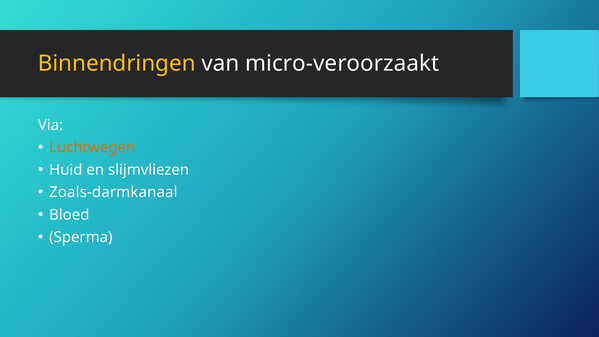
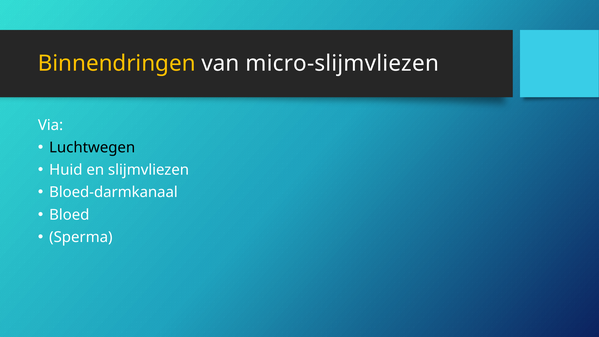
micro-veroorzaakt: micro-veroorzaakt -> micro-slijmvliezen
Luchtwegen colour: orange -> black
Zoals-darmkanaal: Zoals-darmkanaal -> Bloed-darmkanaal
